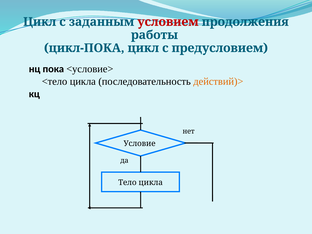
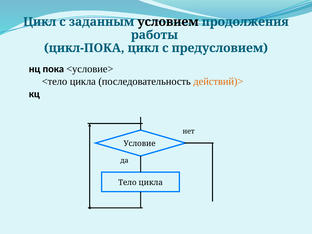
условием colour: red -> black
